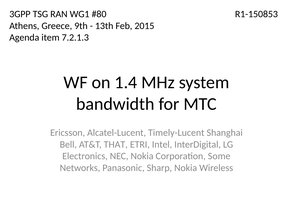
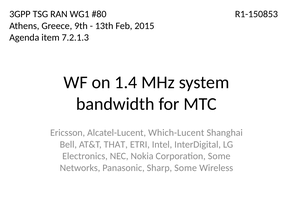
Timely-Lucent: Timely-Lucent -> Which-Lucent
Sharp Nokia: Nokia -> Some
